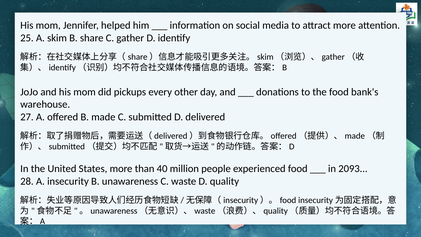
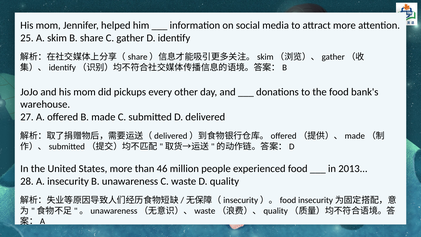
40: 40 -> 46
2093: 2093 -> 2013
